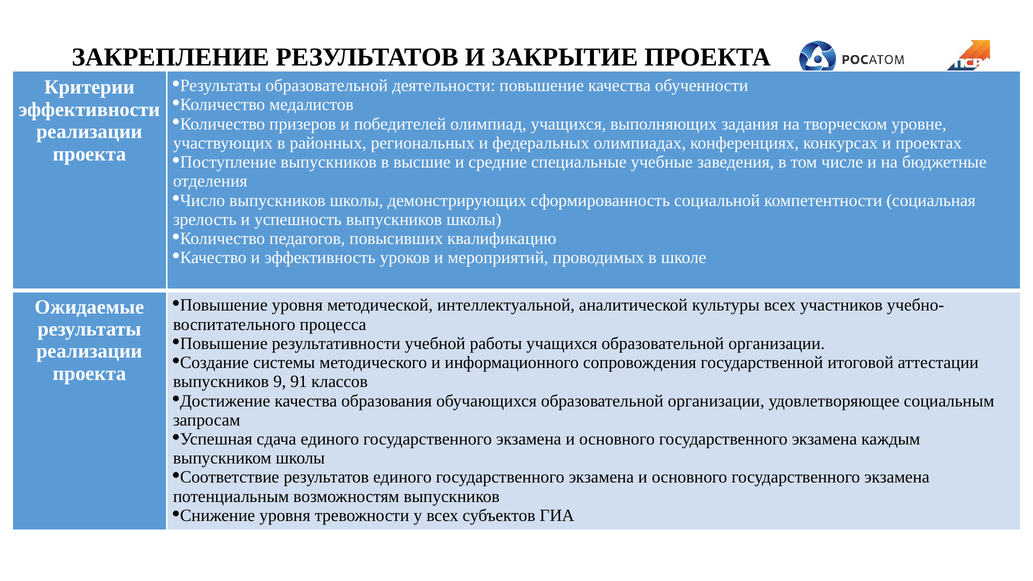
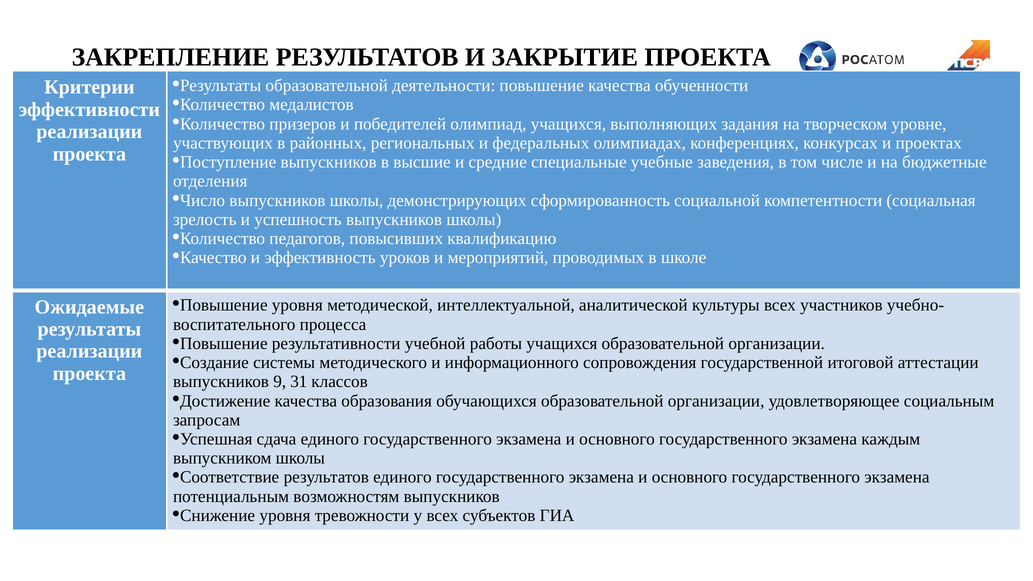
91: 91 -> 31
